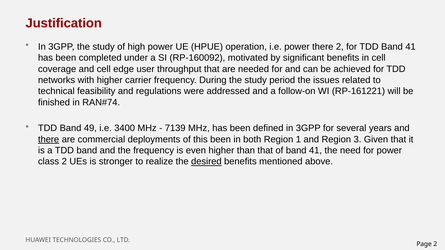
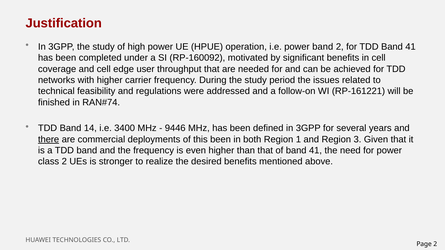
power there: there -> band
49: 49 -> 14
7139: 7139 -> 9446
desired underline: present -> none
